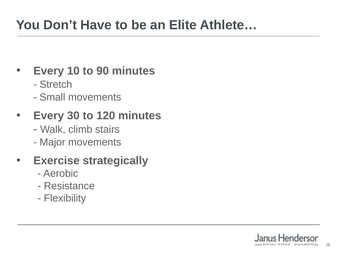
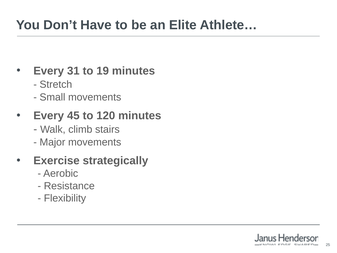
10: 10 -> 31
90: 90 -> 19
30: 30 -> 45
